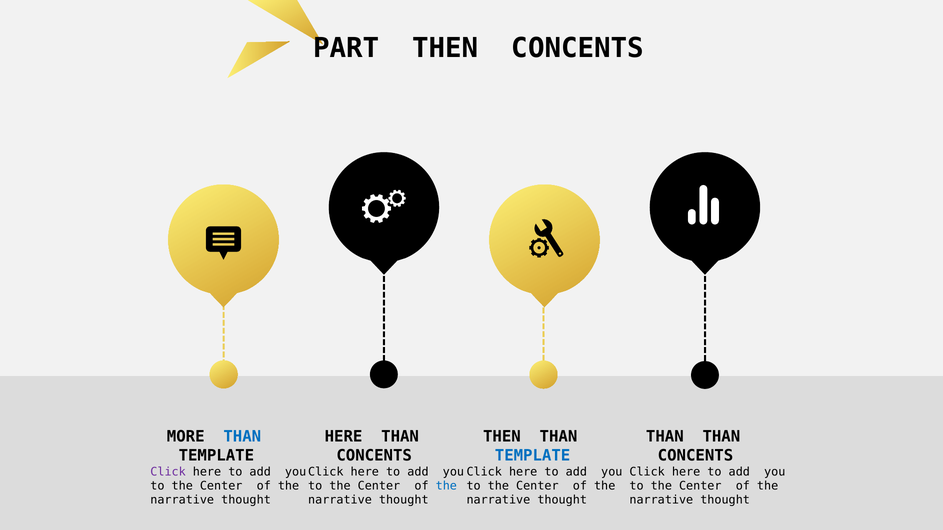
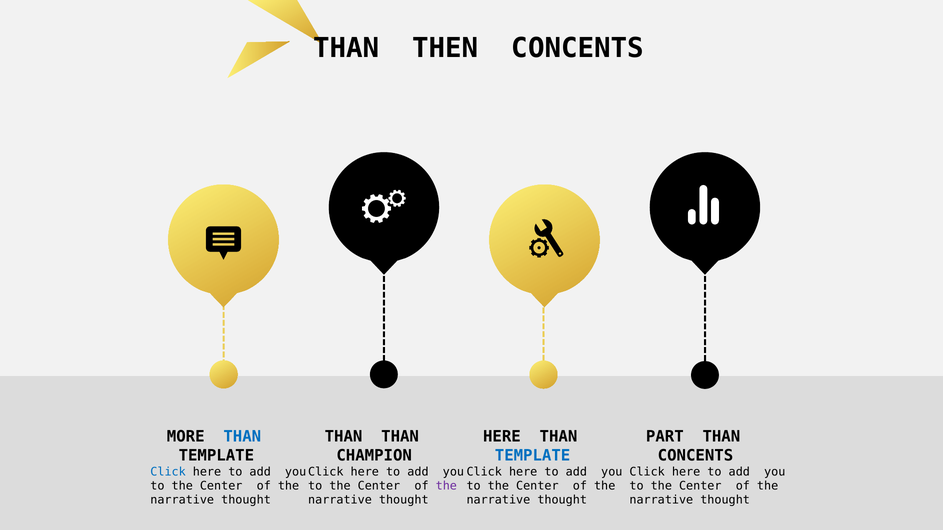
PART at (346, 48): PART -> THAN
HERE at (344, 437): HERE -> THAN
THEN at (502, 437): THEN -> HERE
THAN at (665, 437): THAN -> PART
CONCENTS at (374, 456): CONCENTS -> CHAMPION
Click at (168, 472) colour: purple -> blue
the at (446, 486) colour: blue -> purple
